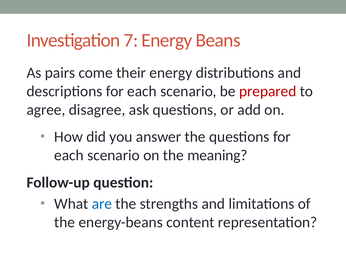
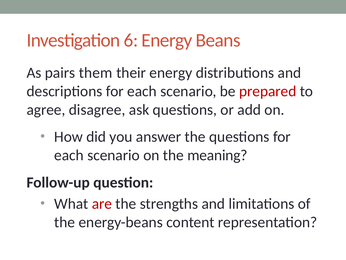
7: 7 -> 6
come: come -> them
are colour: blue -> red
